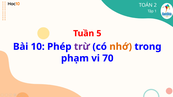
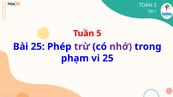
Bài 10: 10 -> 25
nhớ colour: orange -> purple
vi 70: 70 -> 25
